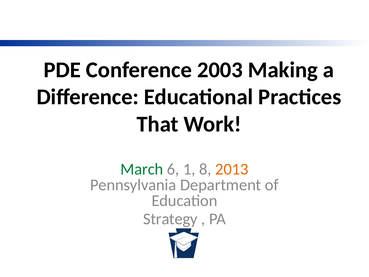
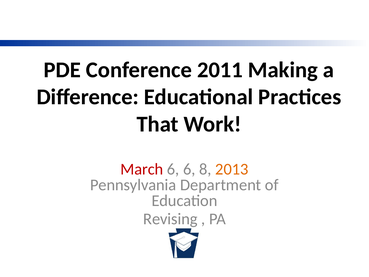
2003: 2003 -> 2011
March colour: green -> red
6 1: 1 -> 6
Strategy: Strategy -> Revising
